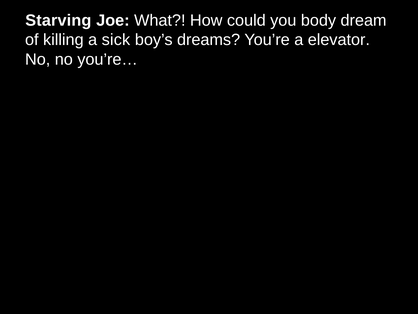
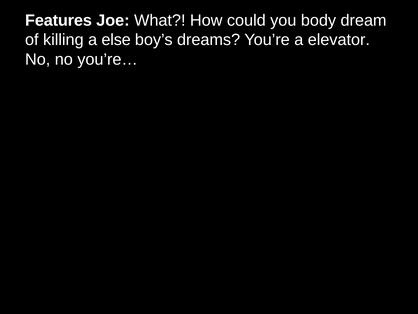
Starving: Starving -> Features
sick: sick -> else
